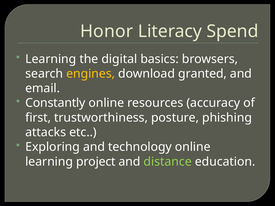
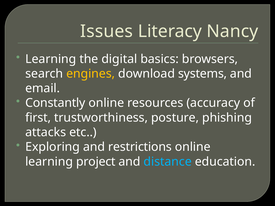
Honor: Honor -> Issues
Spend: Spend -> Nancy
granted: granted -> systems
technology: technology -> restrictions
distance colour: light green -> light blue
